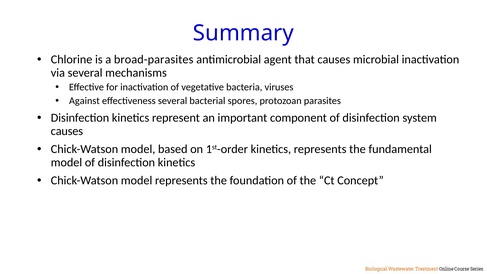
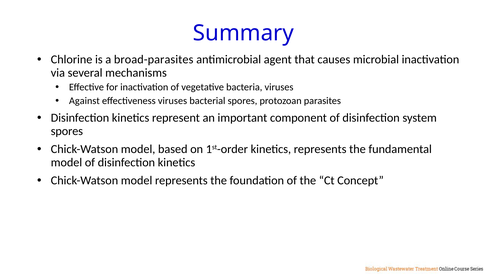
effectiveness several: several -> viruses
causes at (67, 131): causes -> spores
